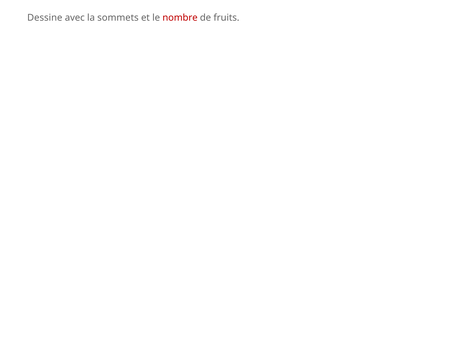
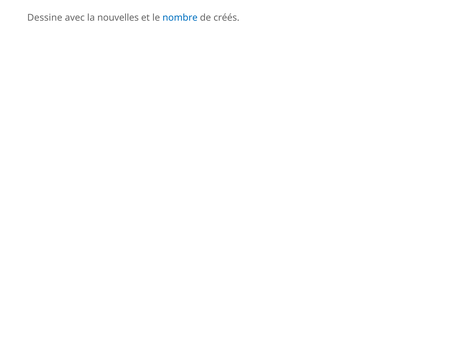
sommets: sommets -> nouvelles
nombre colour: red -> blue
fruits: fruits -> créés
